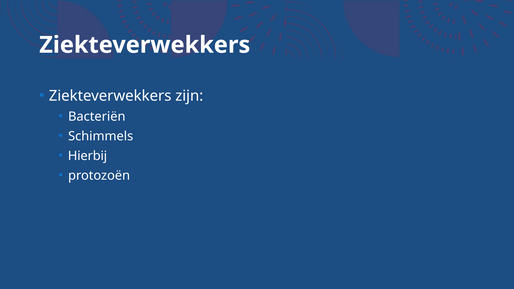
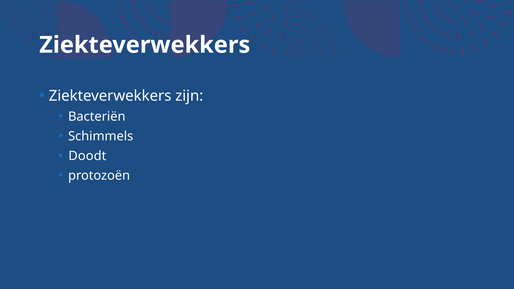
Hierbij: Hierbij -> Doodt
